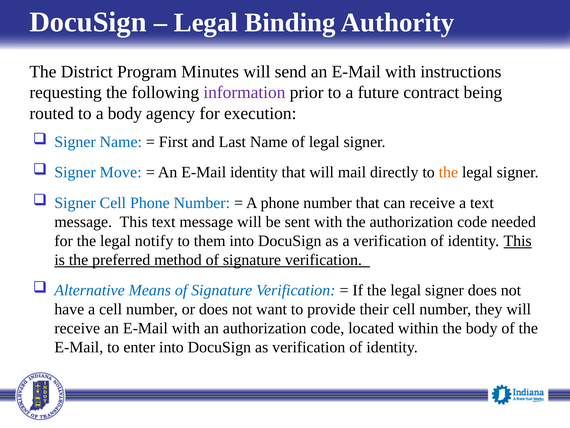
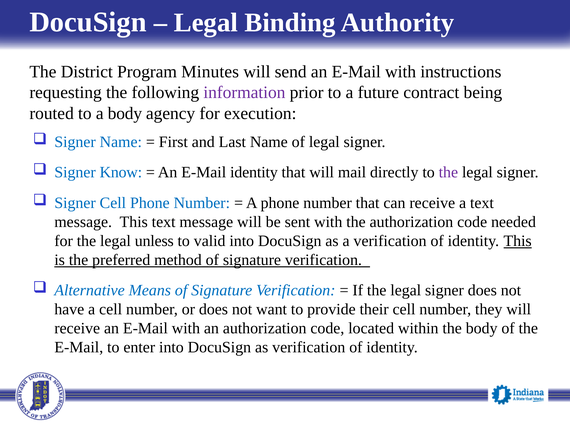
Move: Move -> Know
the at (448, 172) colour: orange -> purple
notify: notify -> unless
them: them -> valid
